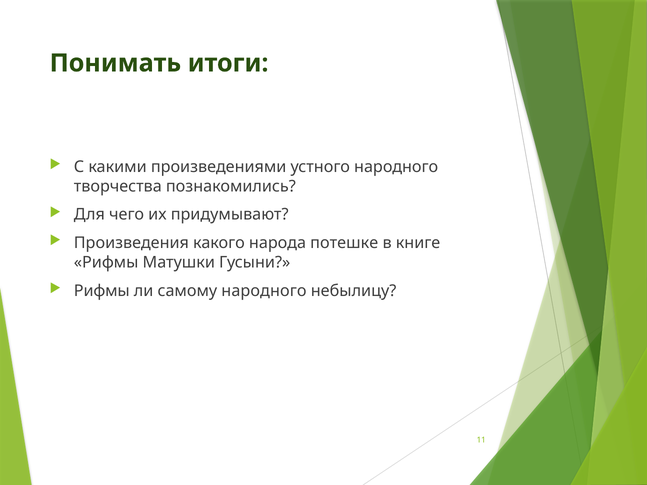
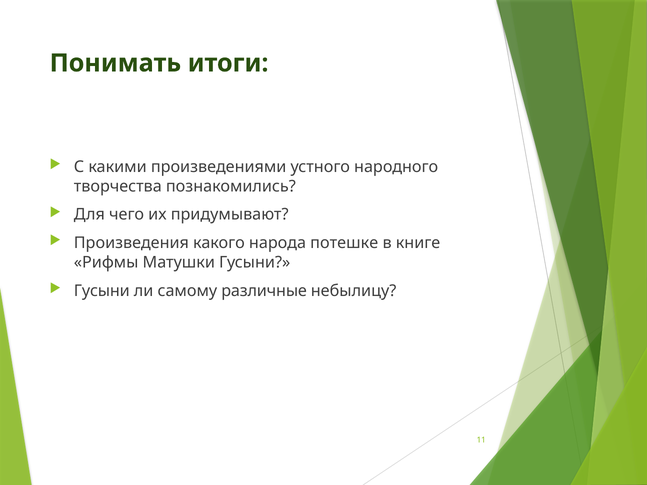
Рифмы at (102, 291): Рифмы -> Гусыни
самому народного: народного -> различные
